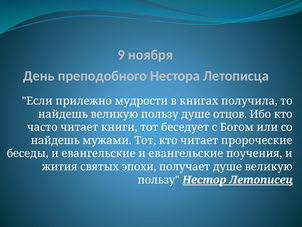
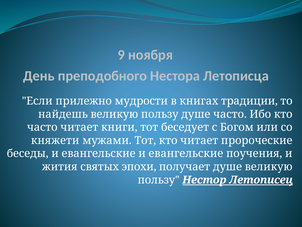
получила: получила -> традиции
душе отцов: отцов -> часто
найдешь at (55, 140): найдешь -> княжети
